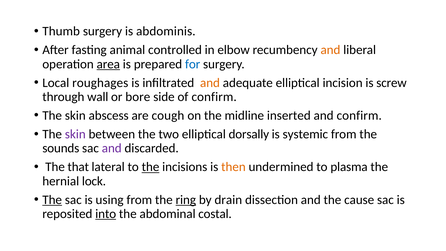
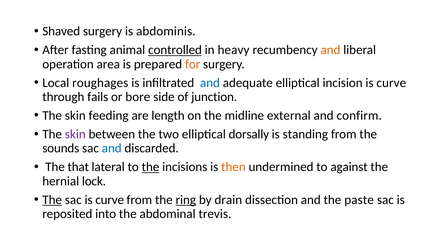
Thumb: Thumb -> Shaved
controlled underline: none -> present
elbow: elbow -> heavy
area underline: present -> none
for colour: blue -> orange
and at (210, 83) colour: orange -> blue
incision is screw: screw -> curve
wall: wall -> fails
of confirm: confirm -> junction
abscess: abscess -> feeding
cough: cough -> length
inserted: inserted -> external
systemic: systemic -> standing
and at (112, 148) colour: purple -> blue
plasma: plasma -> against
sac is using: using -> curve
cause: cause -> paste
into underline: present -> none
costal: costal -> trevis
